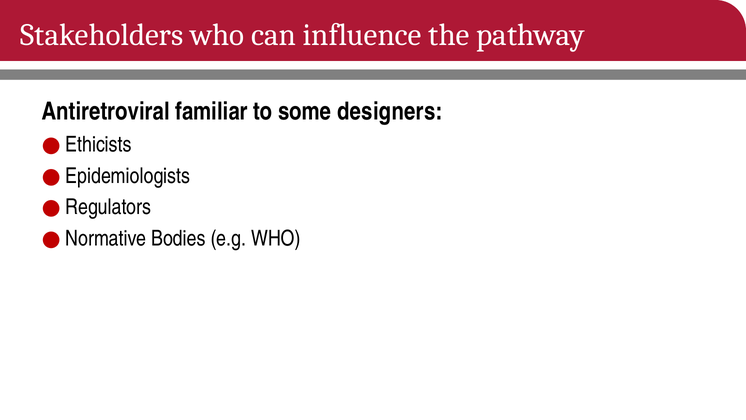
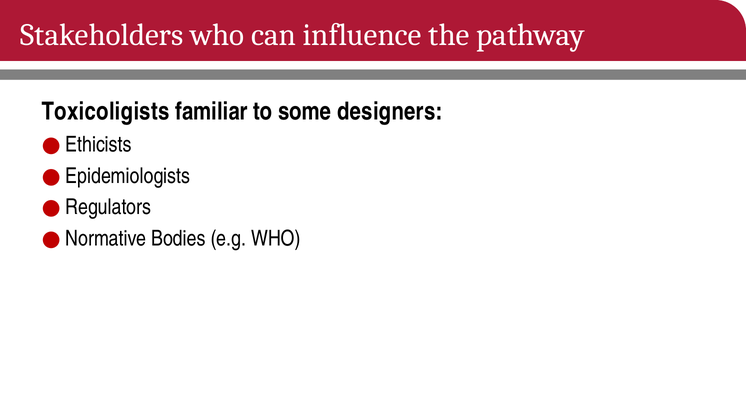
Antiretroviral: Antiretroviral -> Toxicoligists
